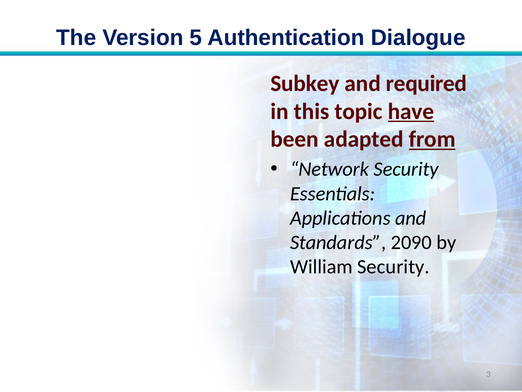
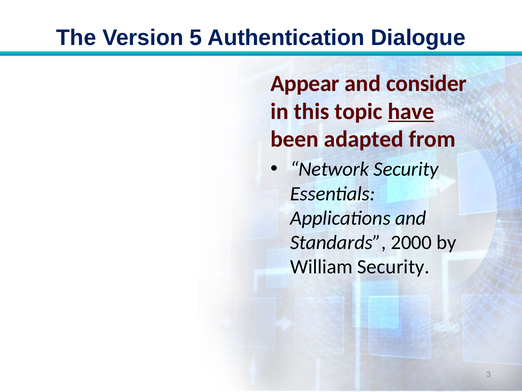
Subkey: Subkey -> Appear
required: required -> consider
from underline: present -> none
2090: 2090 -> 2000
